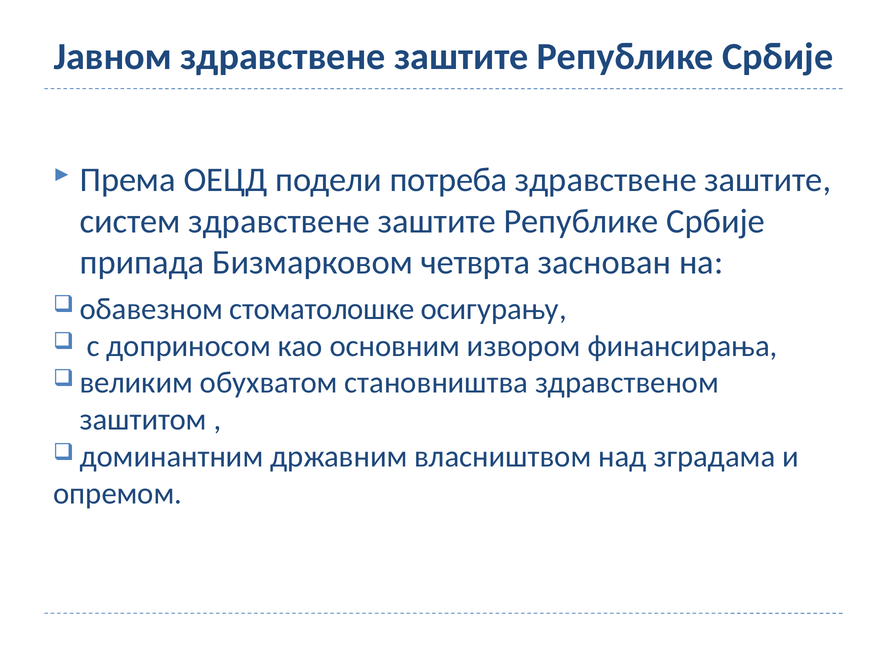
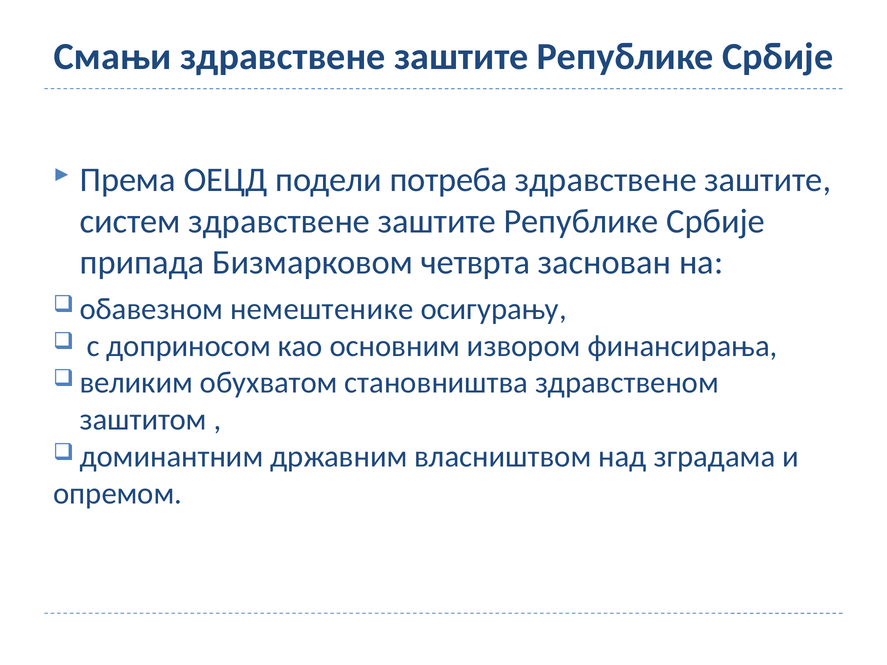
Јавном: Јавном -> Смањи
стоматолошке: стоматолошке -> немештенике
